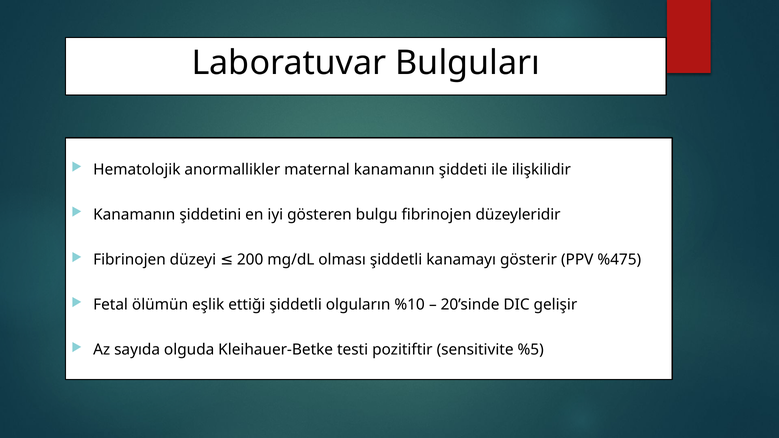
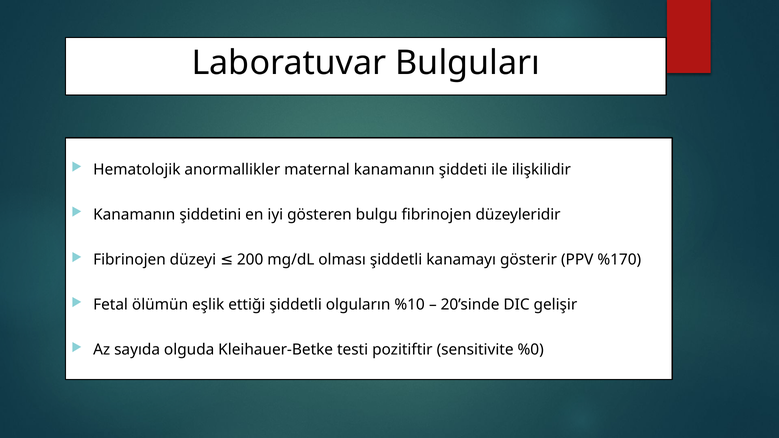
%475: %475 -> %170
%5: %5 -> %0
